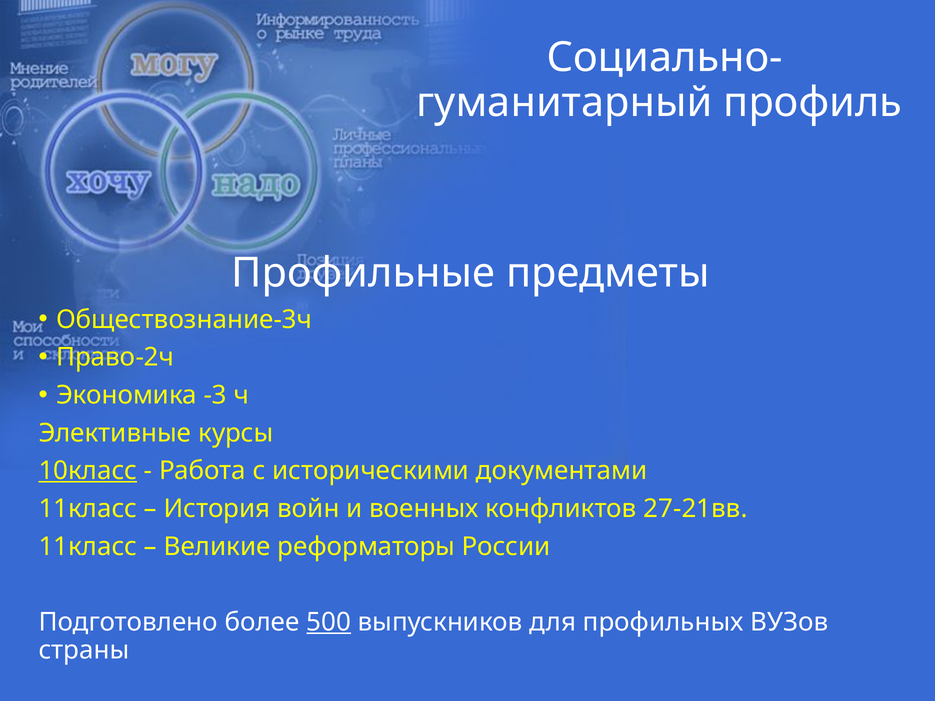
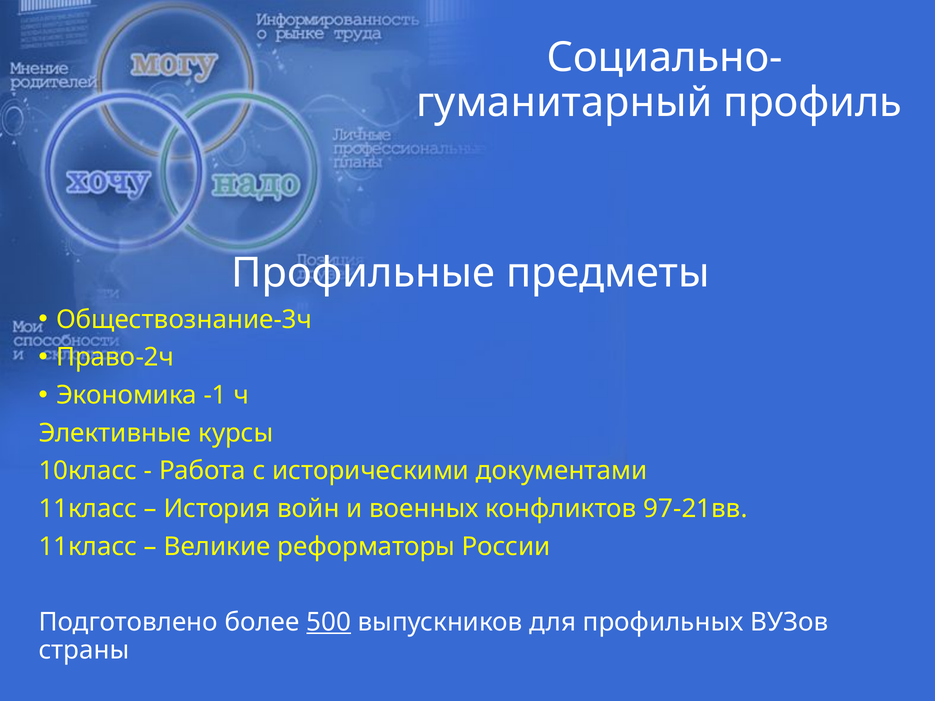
-3: -3 -> -1
10класс underline: present -> none
27-21вв: 27-21вв -> 97-21вв
